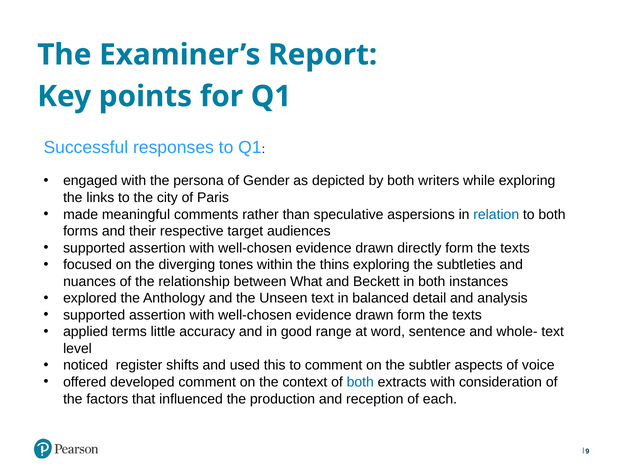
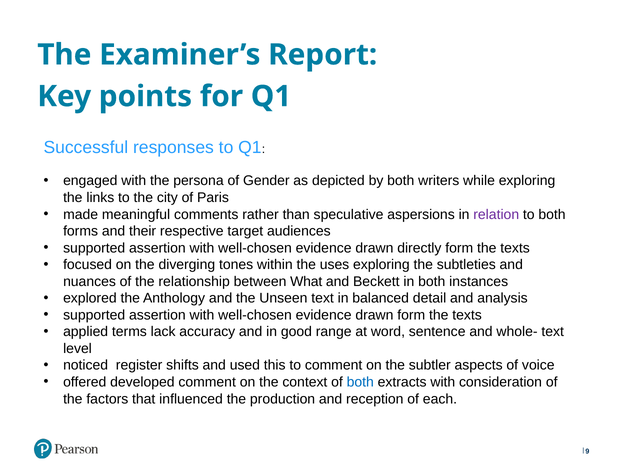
relation colour: blue -> purple
thins: thins -> uses
little: little -> lack
